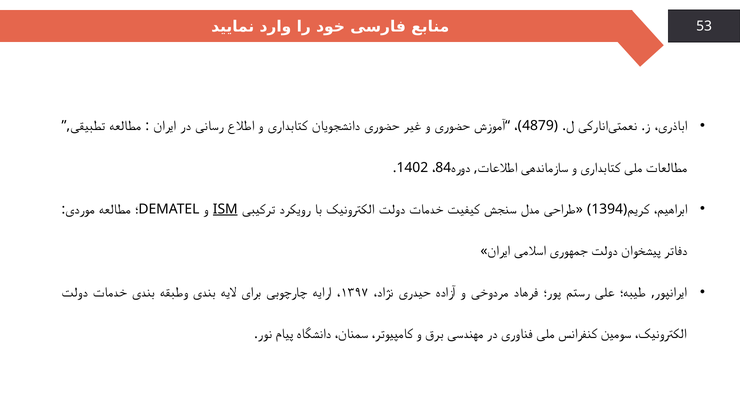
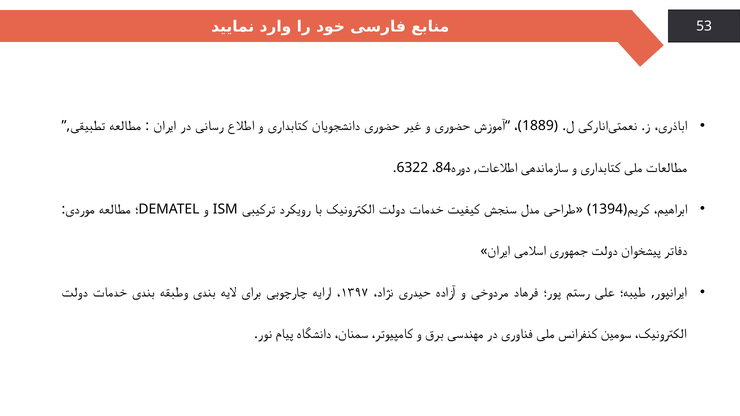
4879: 4879 -> 1889
1402: 1402 -> 6322
ISM underline: present -> none
